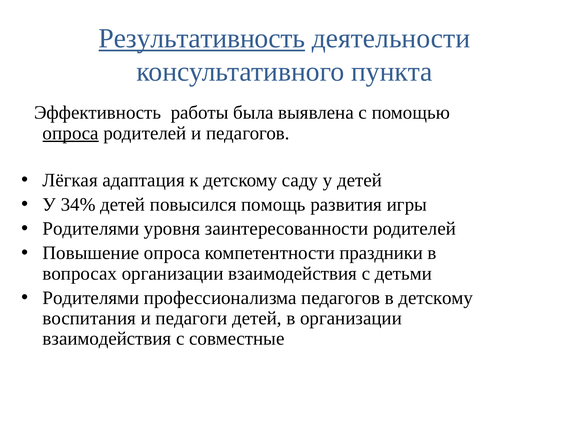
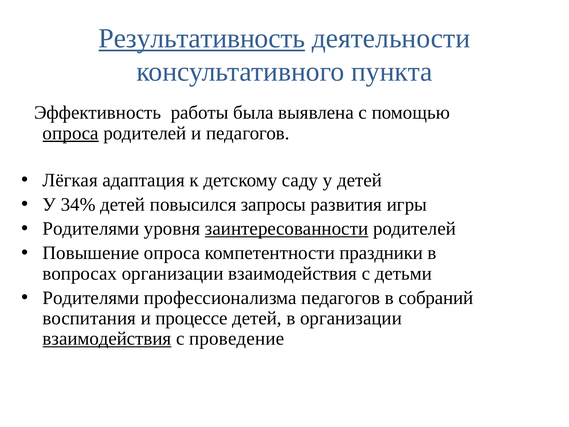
помощь: помощь -> запросы
заинтересованности underline: none -> present
в детскому: детскому -> собраний
педагоги: педагоги -> процессе
взаимодействия at (107, 339) underline: none -> present
совместные: совместные -> проведение
